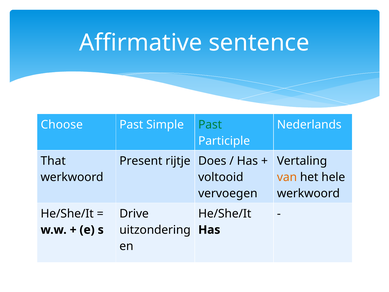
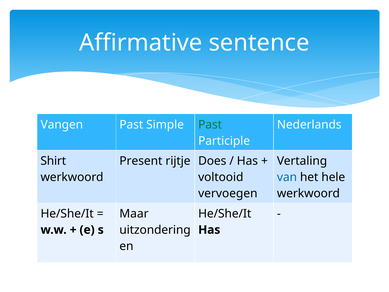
Choose: Choose -> Vangen
That: That -> Shirt
van colour: orange -> blue
Drive: Drive -> Maar
